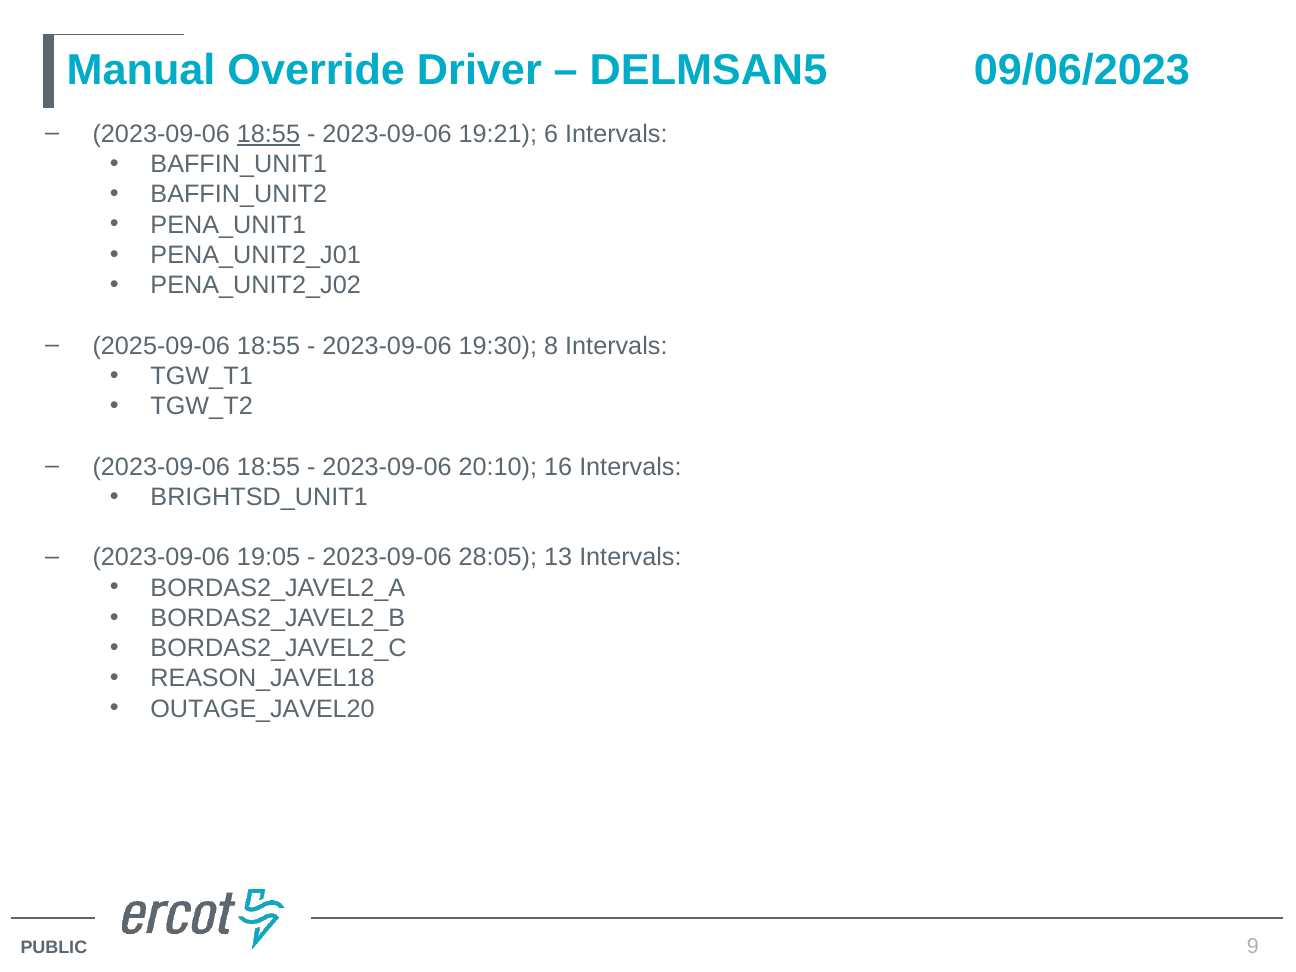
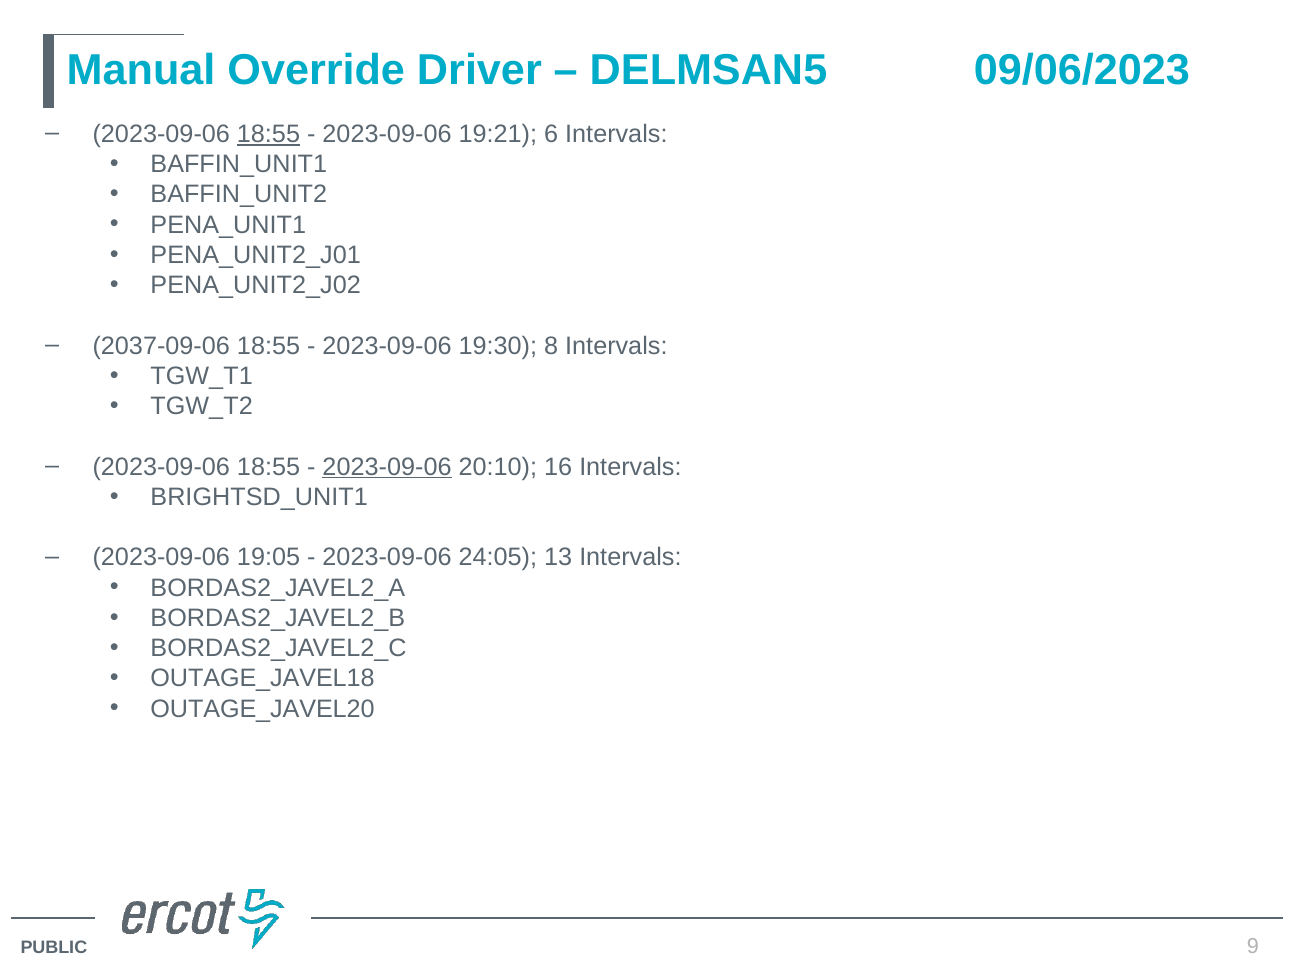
2025-09-06: 2025-09-06 -> 2037-09-06
2023-09-06 at (387, 467) underline: none -> present
28:05: 28:05 -> 24:05
REASON_JAVEL18: REASON_JAVEL18 -> OUTAGE_JAVEL18
